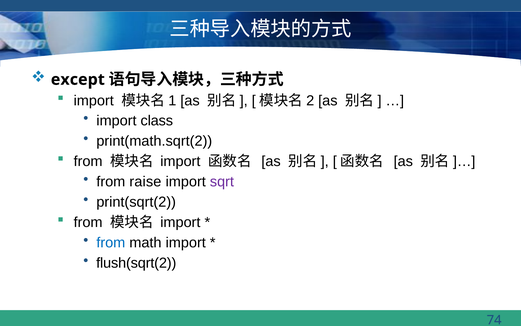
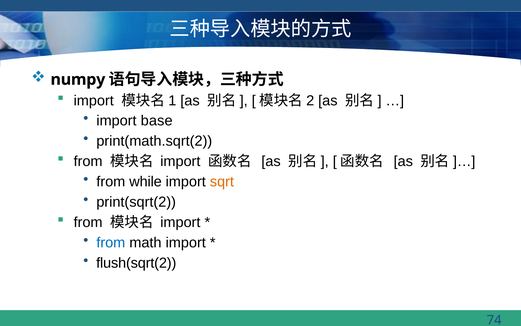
except: except -> numpy
class: class -> base
raise: raise -> while
sqrt colour: purple -> orange
